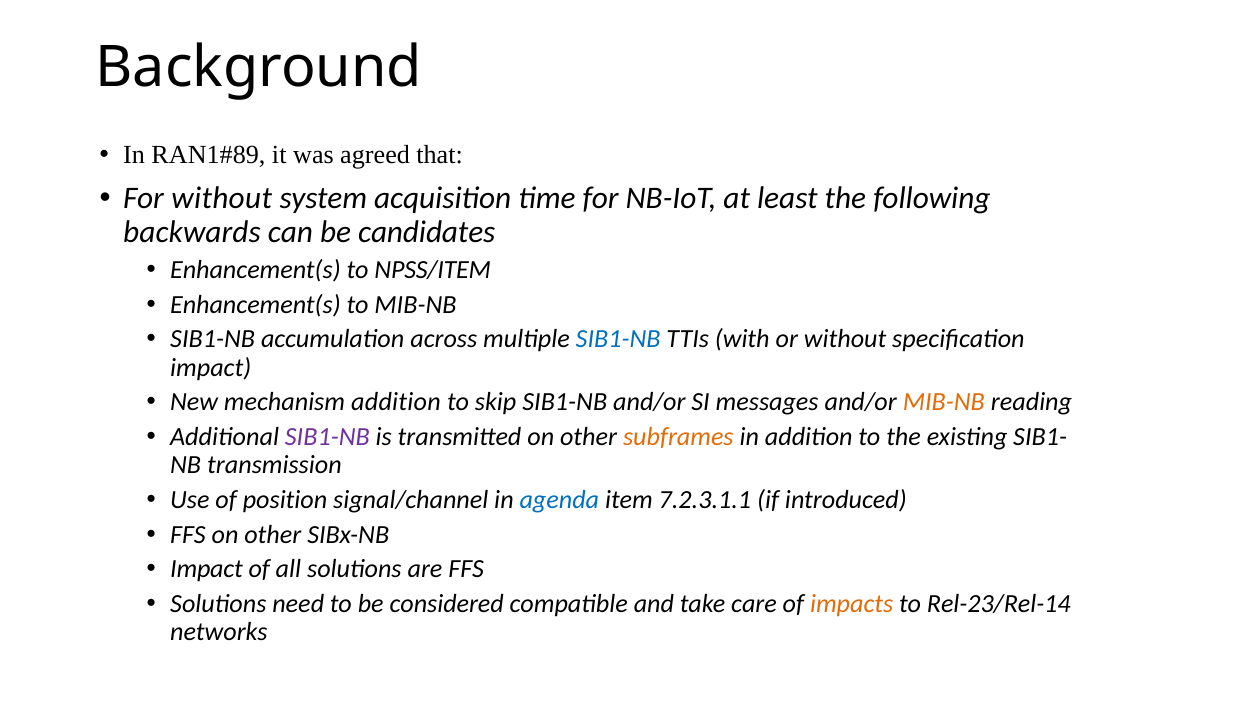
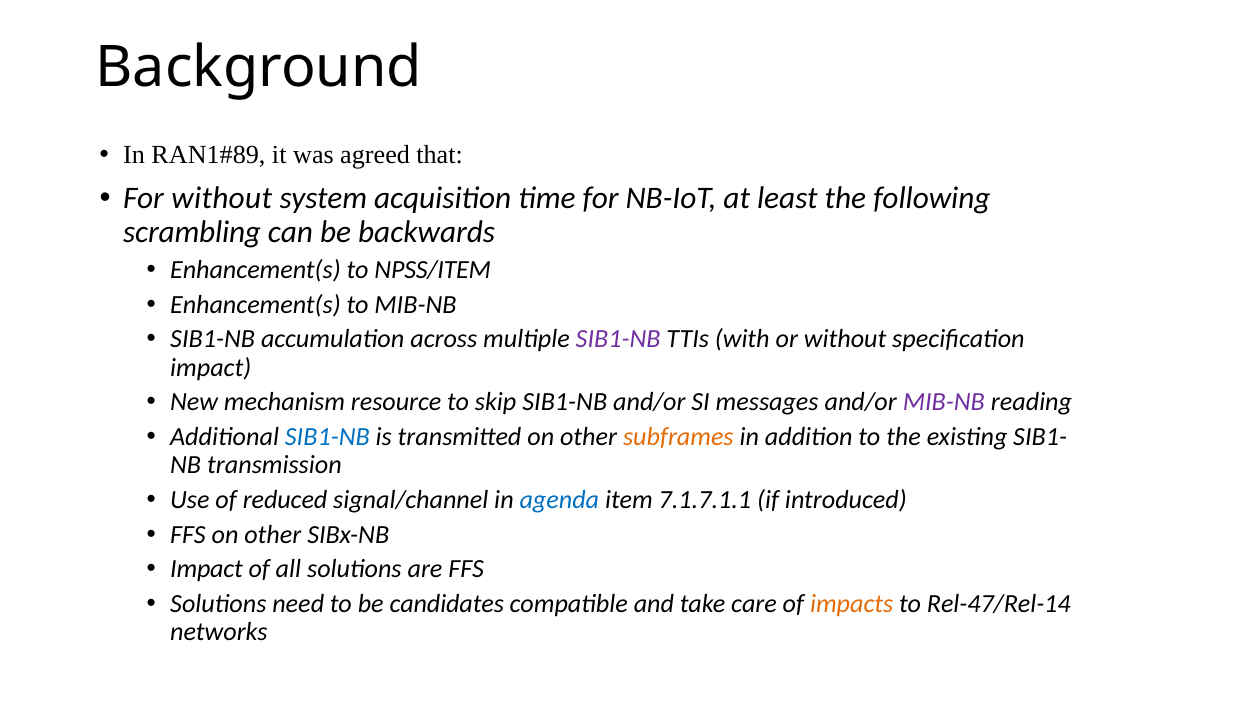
backwards: backwards -> scrambling
candidates: candidates -> backwards
SIB1-NB at (618, 339) colour: blue -> purple
mechanism addition: addition -> resource
MIB-NB at (944, 402) colour: orange -> purple
SIB1-NB at (327, 437) colour: purple -> blue
position: position -> reduced
7.2.3.1.1: 7.2.3.1.1 -> 7.1.7.1.1
considered: considered -> candidates
Rel-23/Rel-14: Rel-23/Rel-14 -> Rel-47/Rel-14
